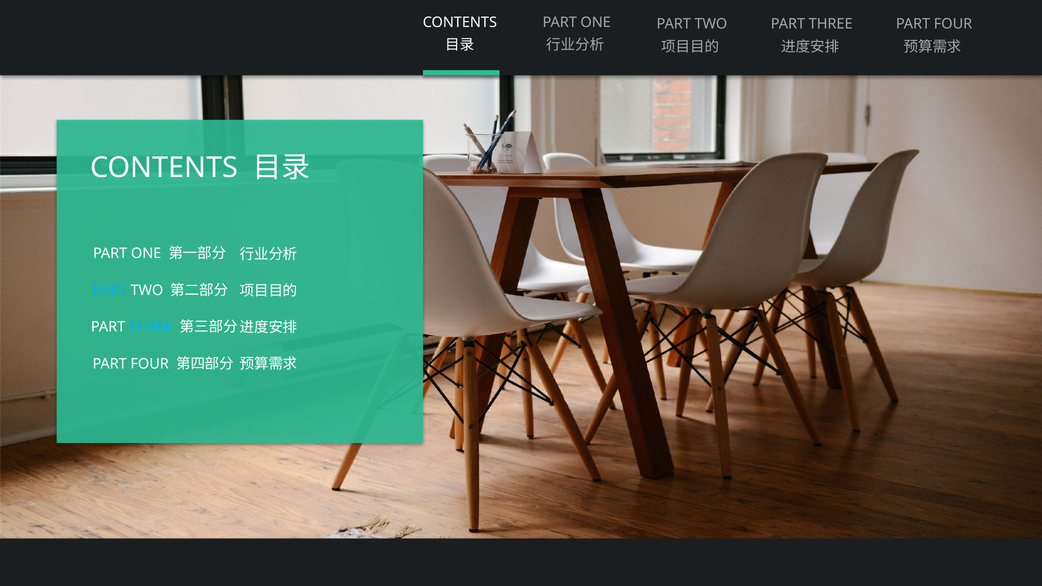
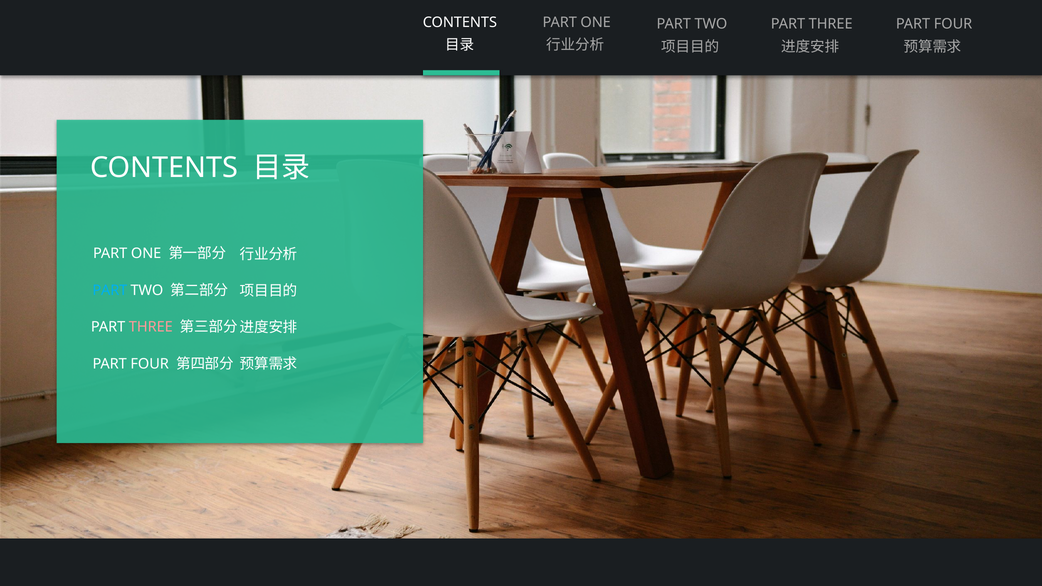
THREE at (151, 327) colour: light blue -> pink
